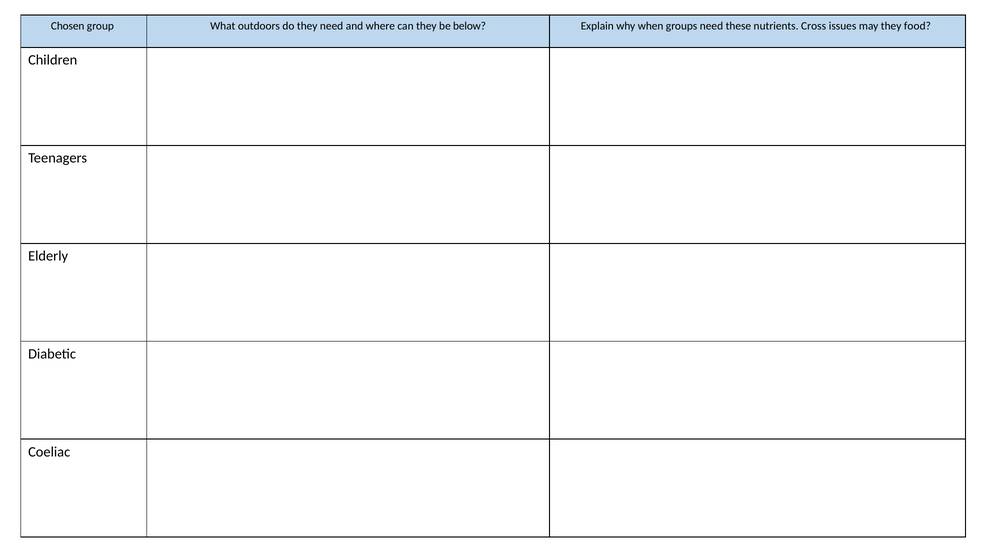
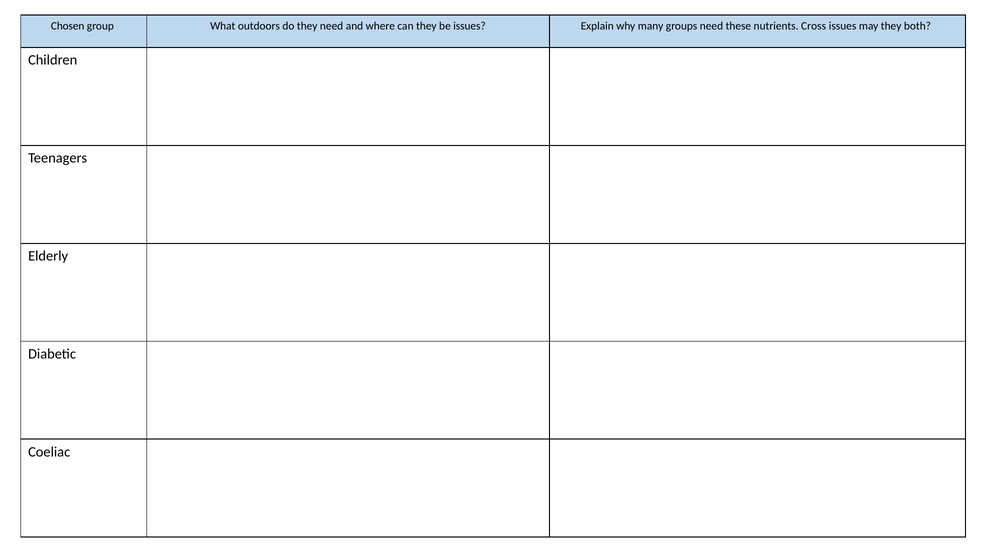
be below: below -> issues
when: when -> many
food: food -> both
